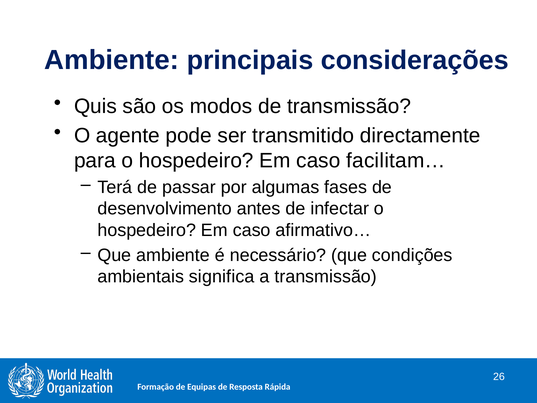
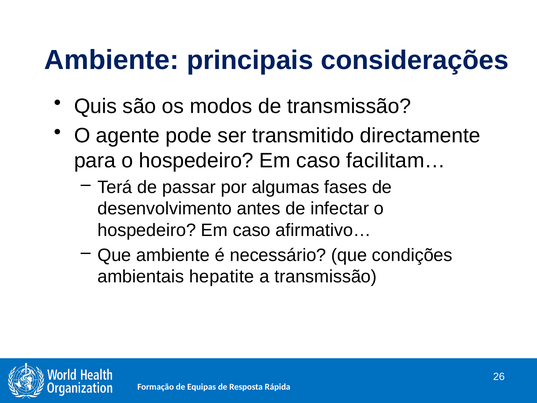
significa: significa -> hepatite
